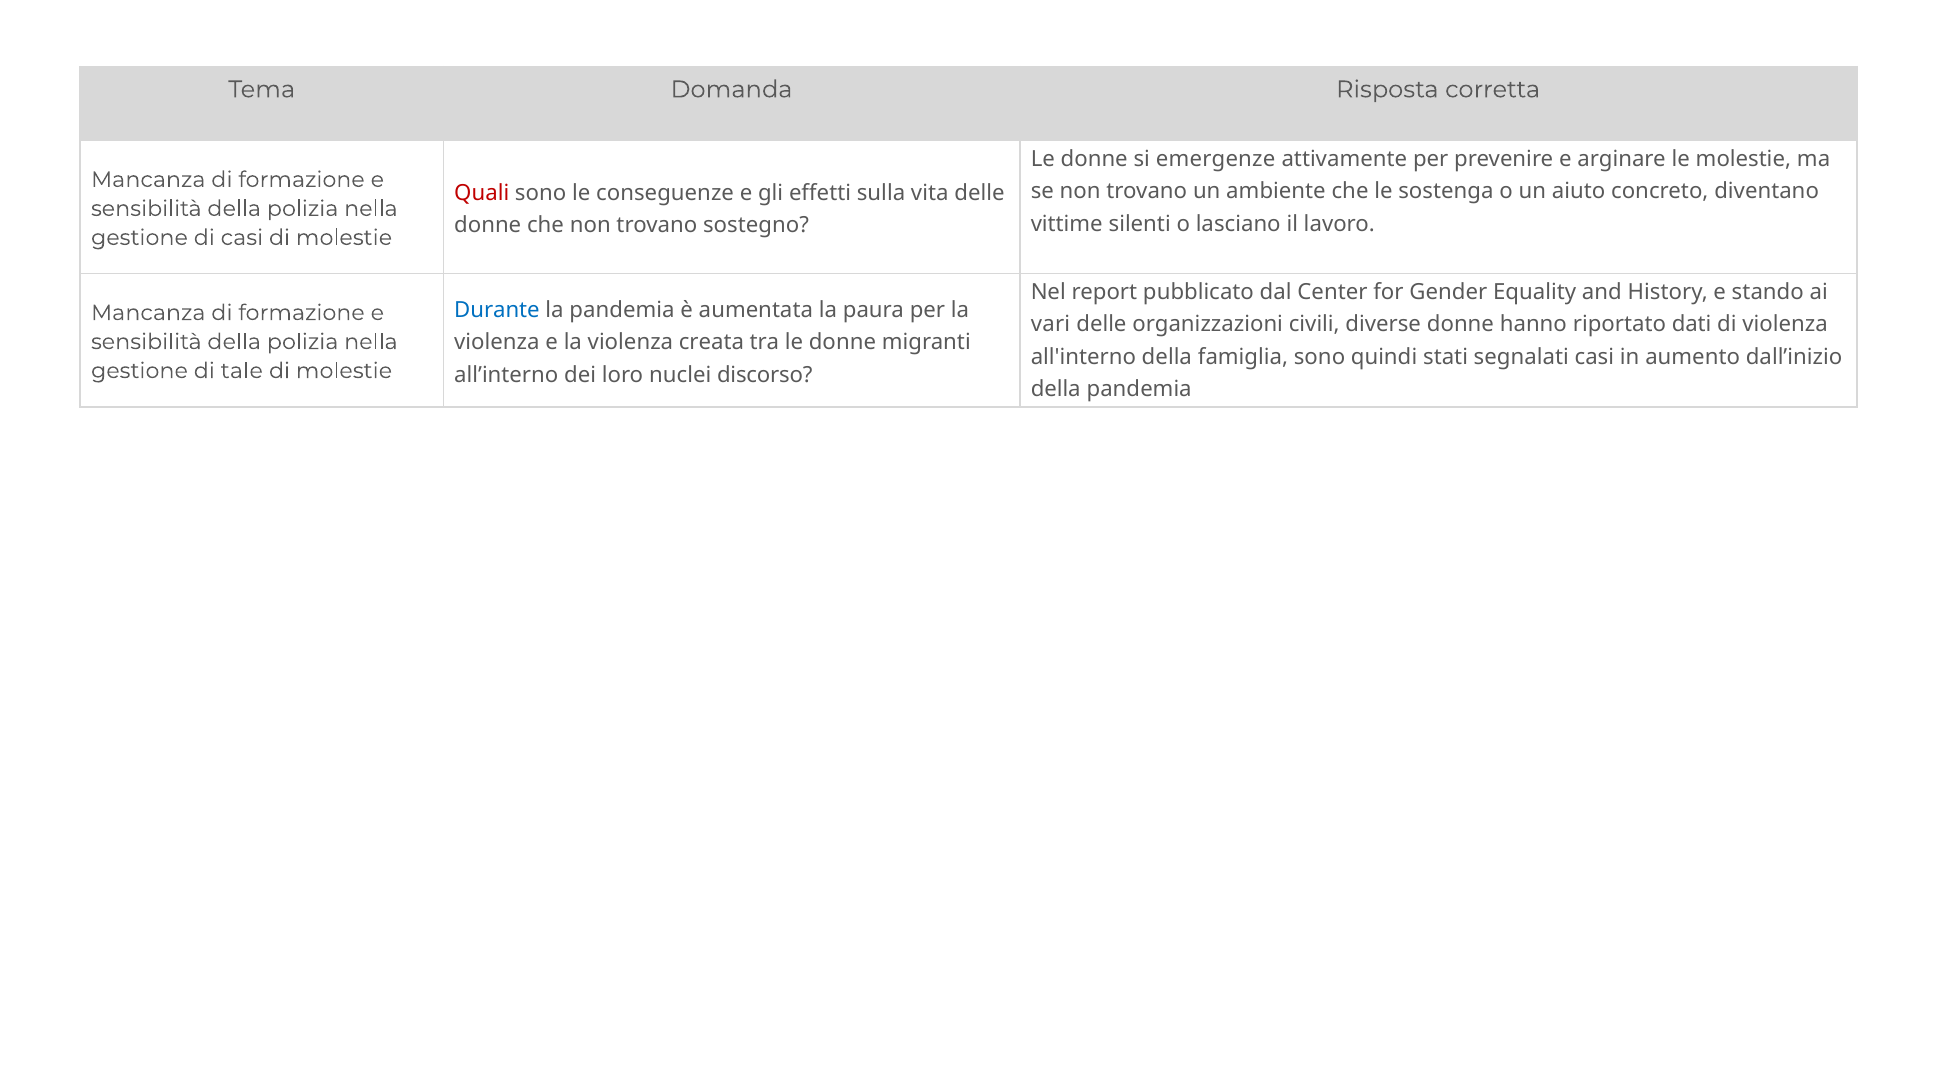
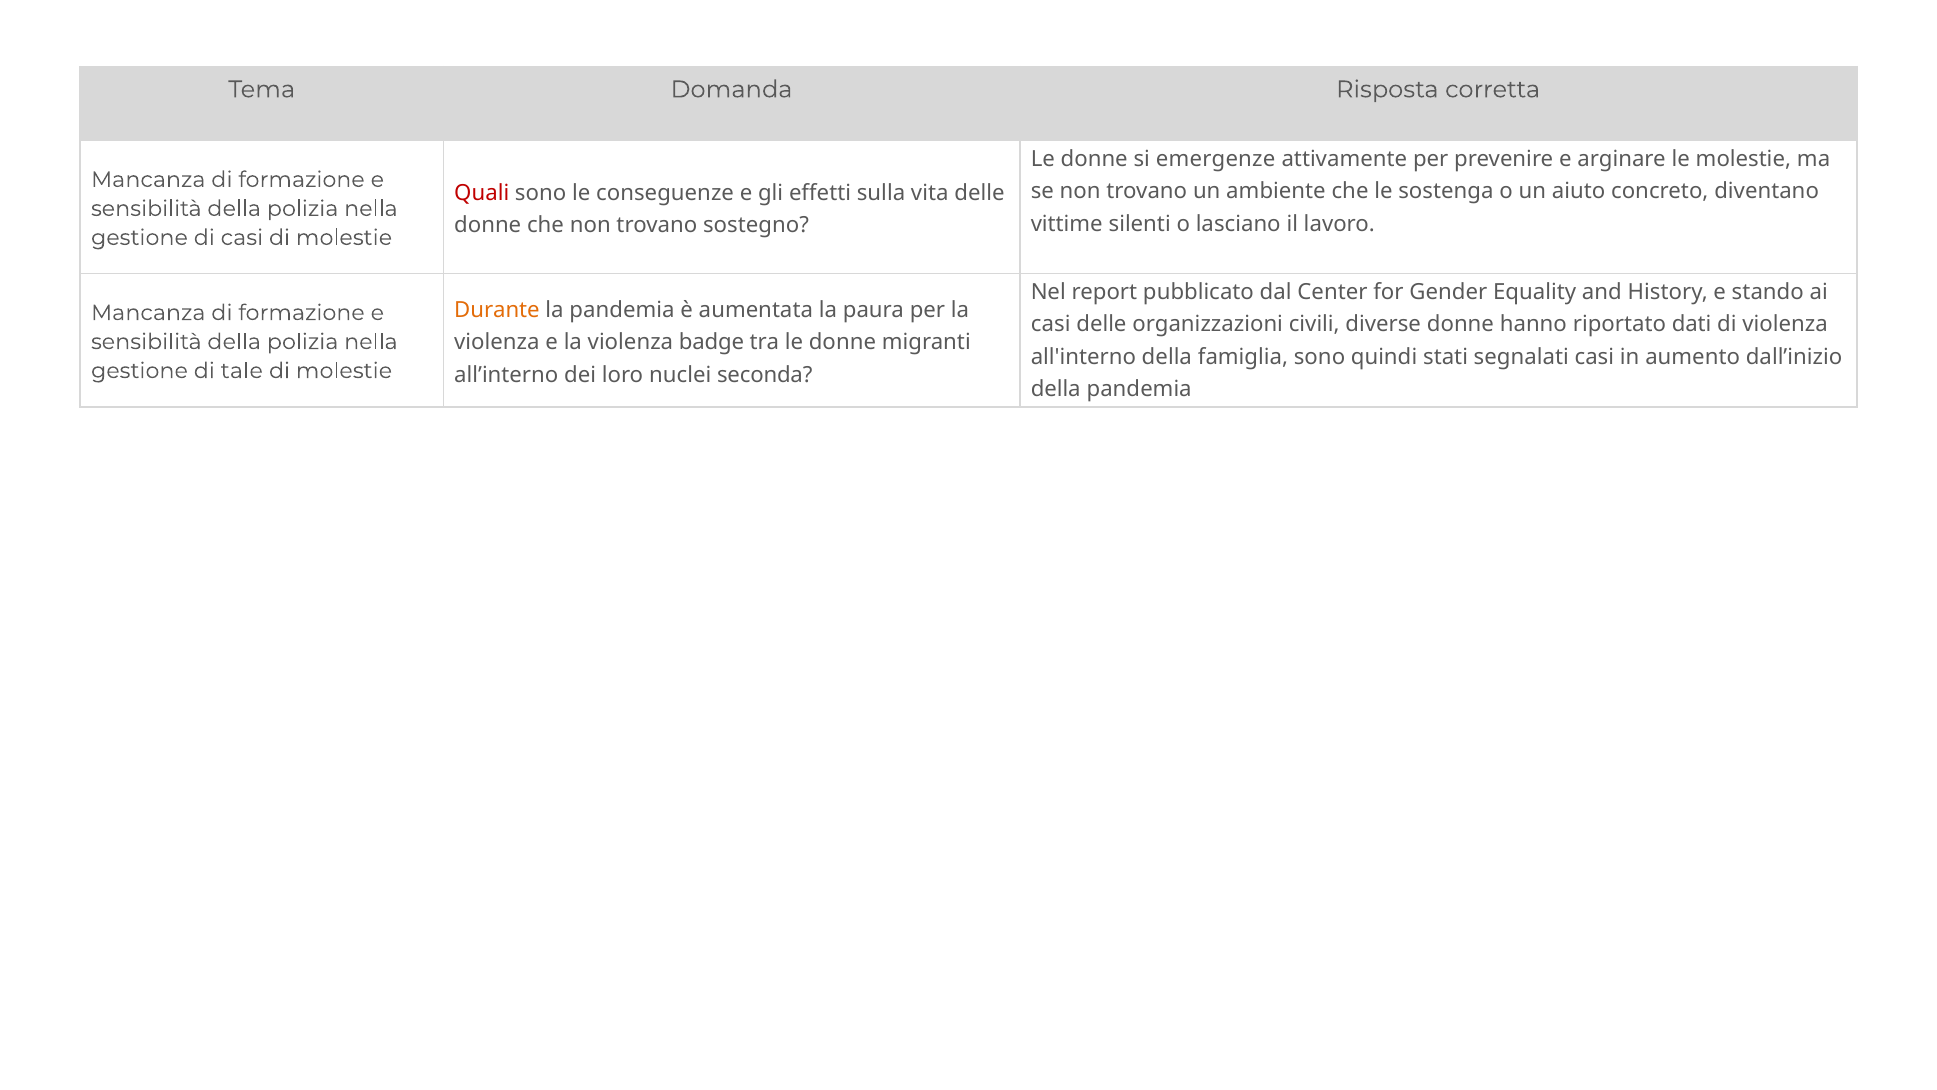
Durante colour: blue -> orange
vari at (1051, 324): vari -> casi
creata: creata -> badge
discorso: discorso -> seconda
